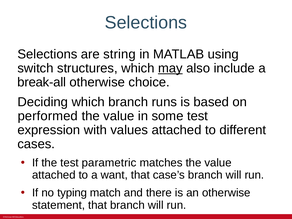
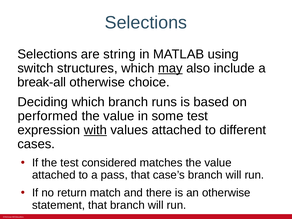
with underline: none -> present
parametric: parametric -> considered
want: want -> pass
typing: typing -> return
